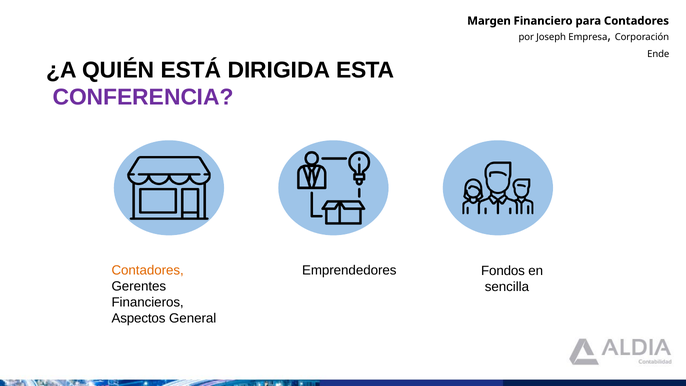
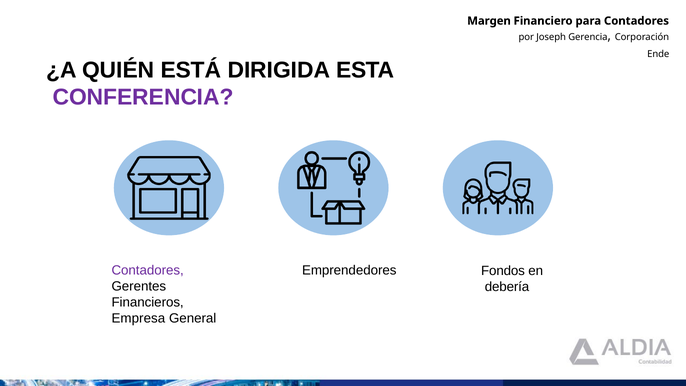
Empresa: Empresa -> Gerencia
Contadores at (148, 270) colour: orange -> purple
sencilla: sencilla -> debería
Aspectos: Aspectos -> Empresa
